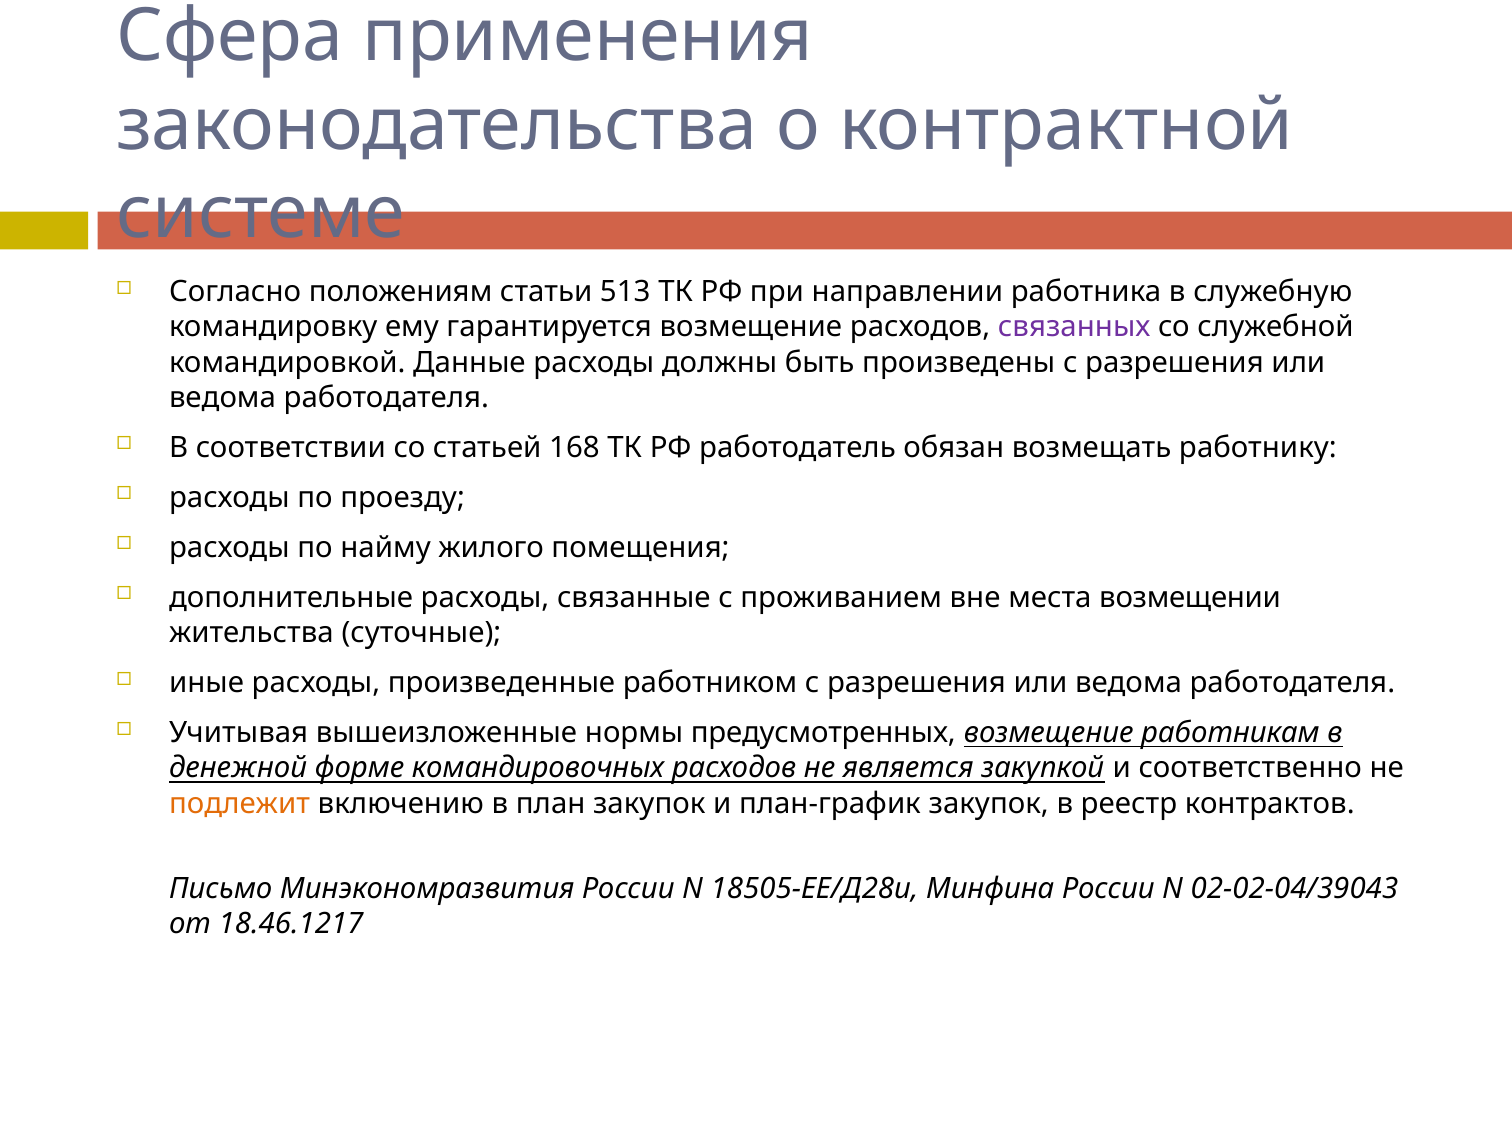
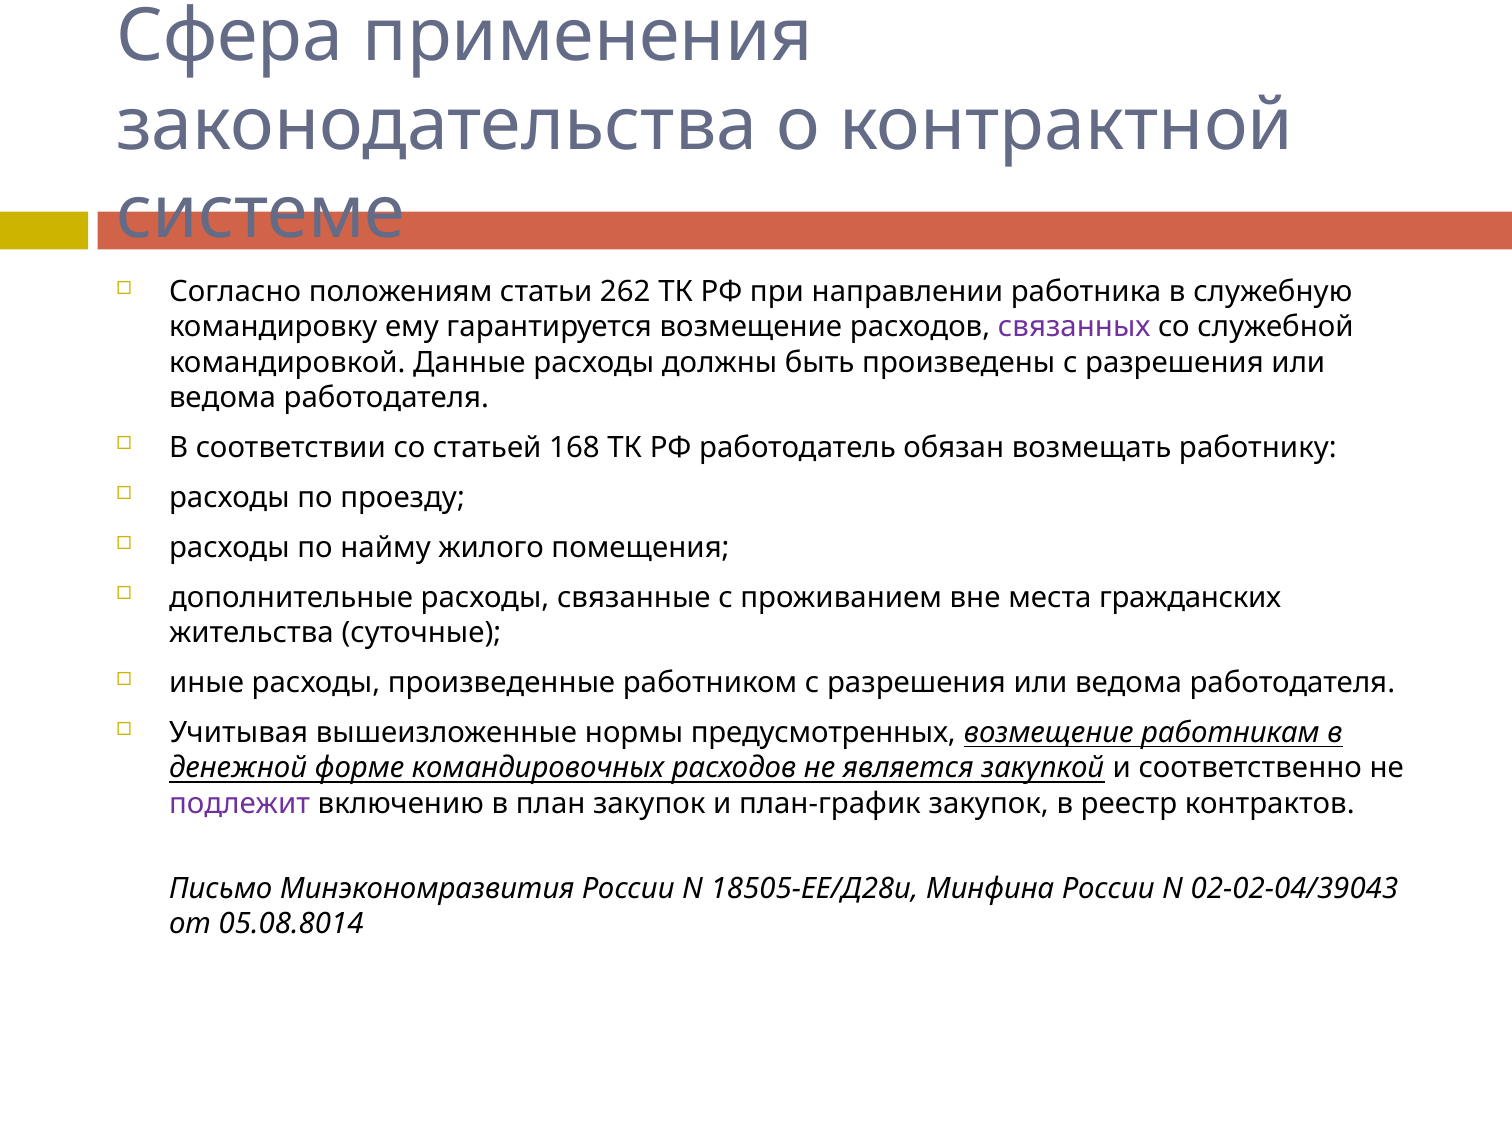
513: 513 -> 262
возмещении: возмещении -> гражданских
подлежит colour: orange -> purple
18.46.1217: 18.46.1217 -> 05.08.8014
